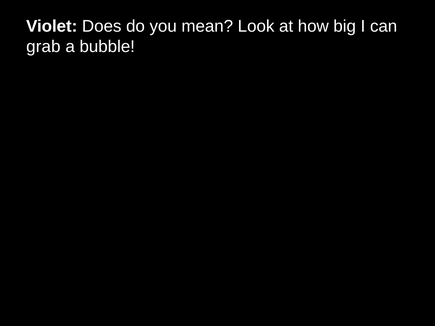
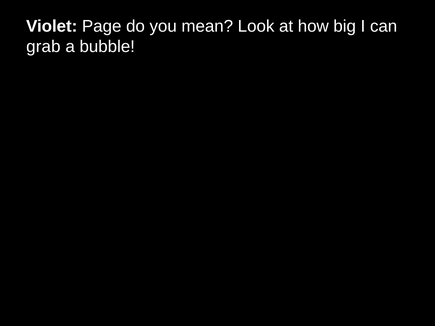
Does: Does -> Page
